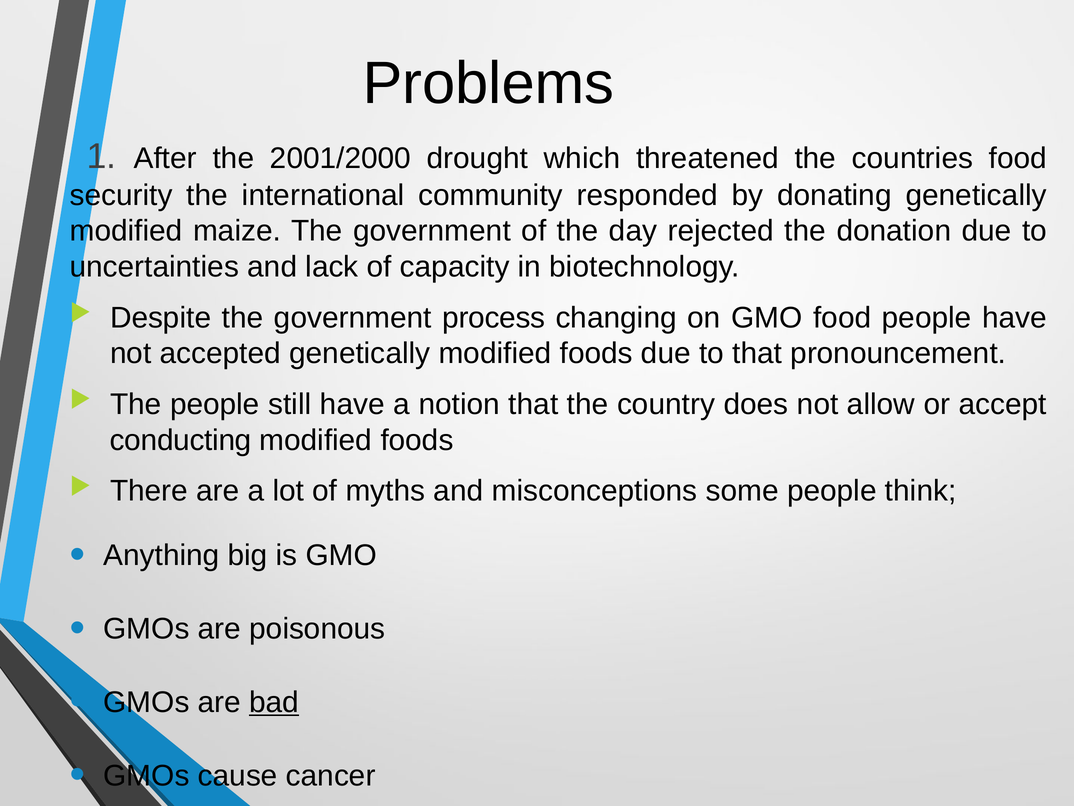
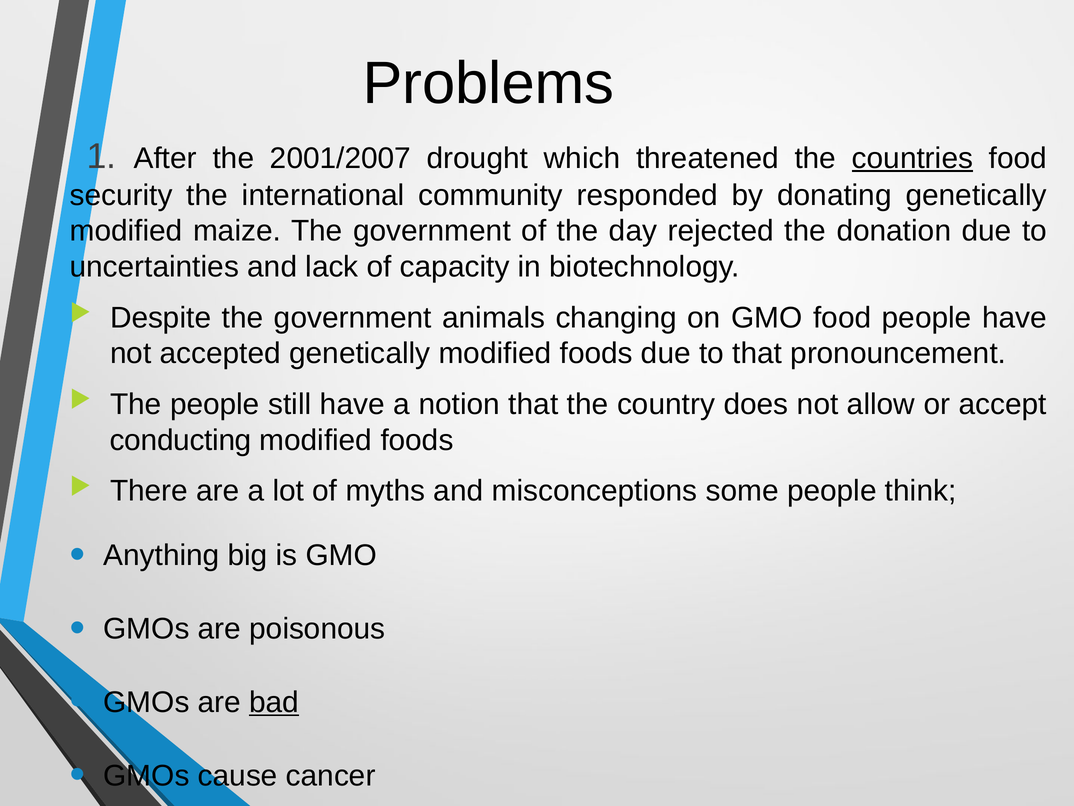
2001/2000: 2001/2000 -> 2001/2007
countries underline: none -> present
process: process -> animals
